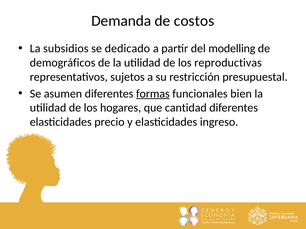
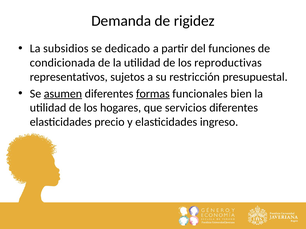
costos: costos -> rigidez
modelling: modelling -> funciones
demográficos: demográficos -> condicionada
asumen underline: none -> present
cantidad: cantidad -> servicios
